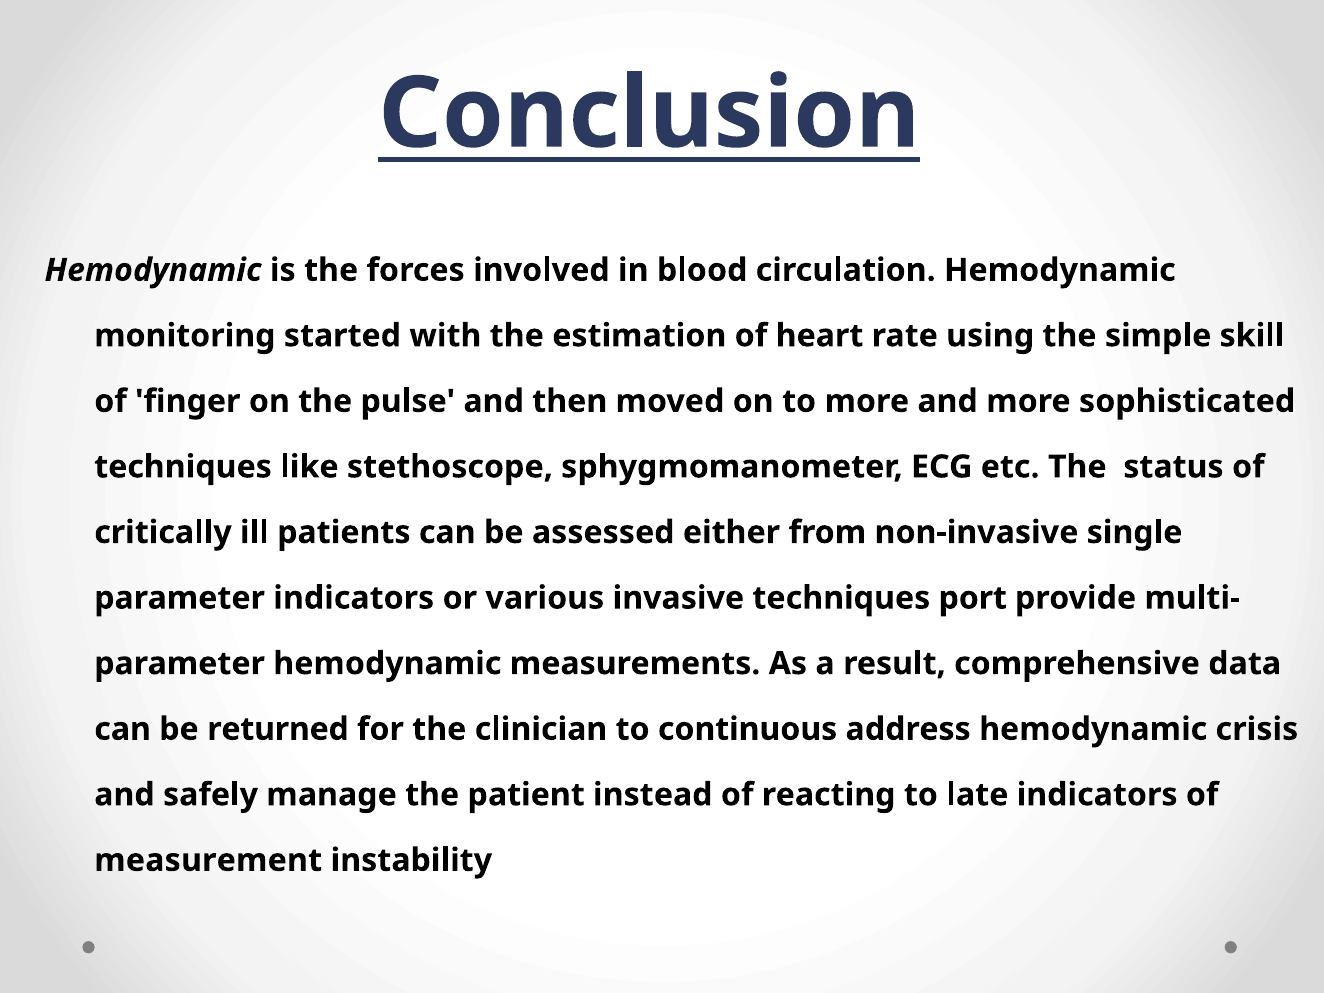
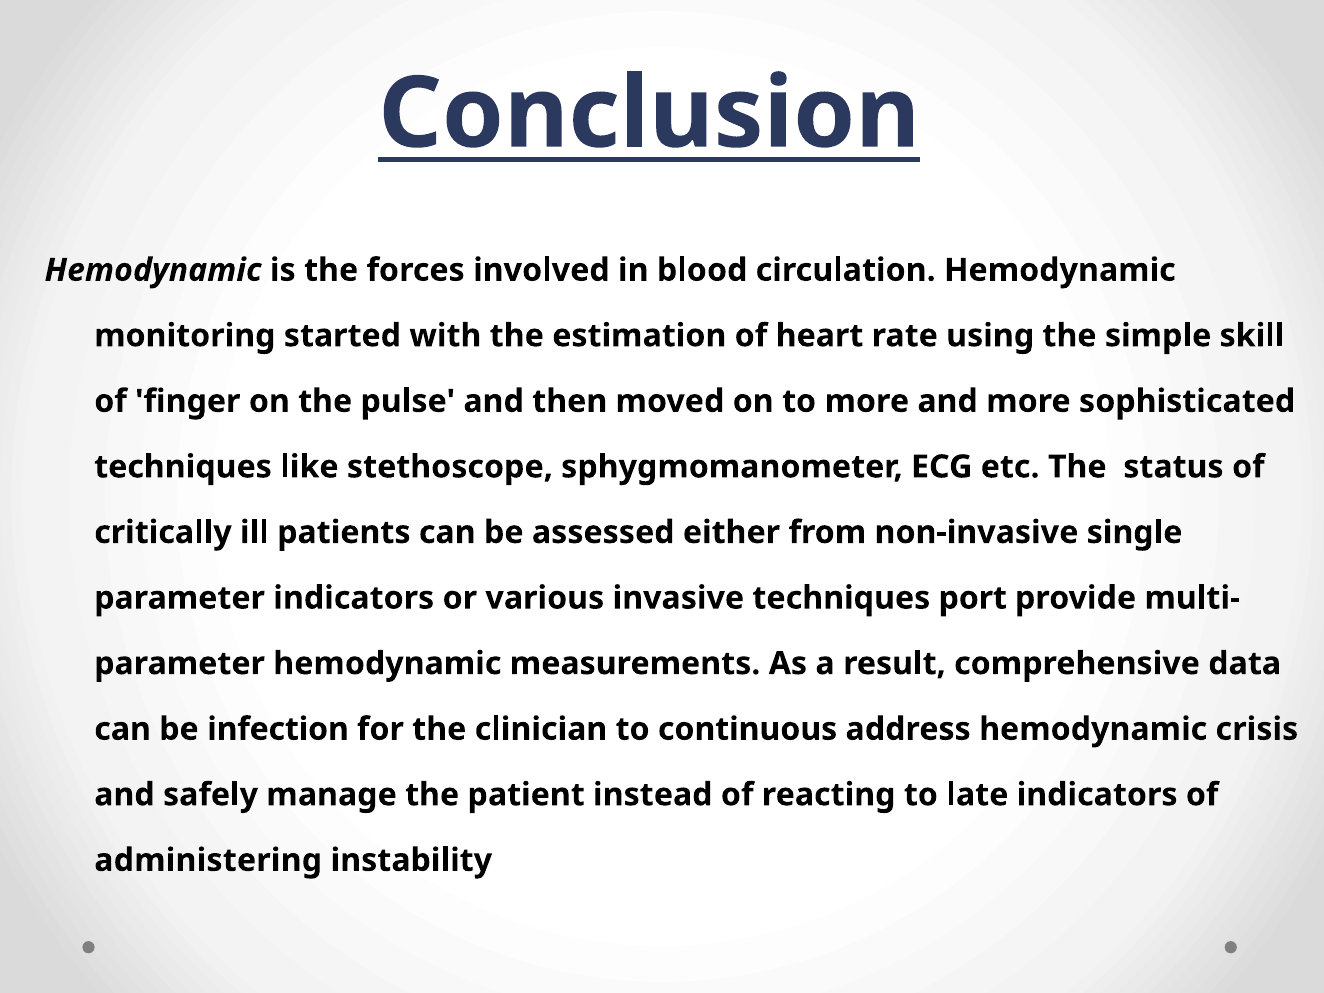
returned: returned -> infection
measurement: measurement -> administering
